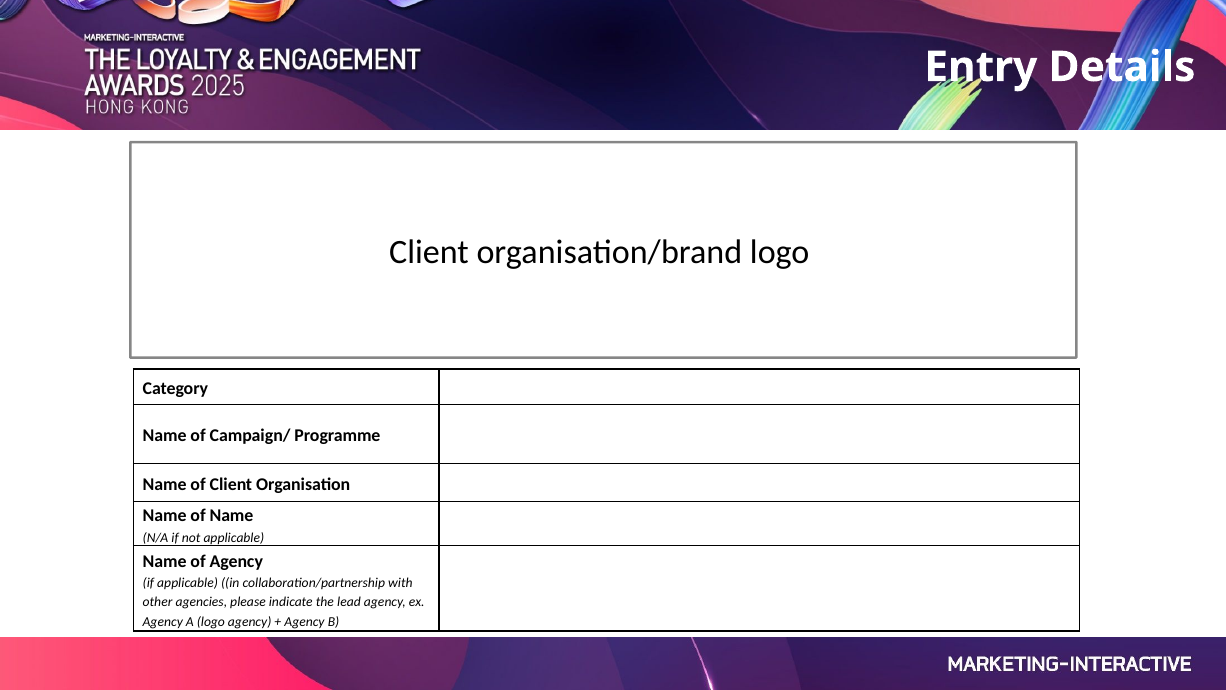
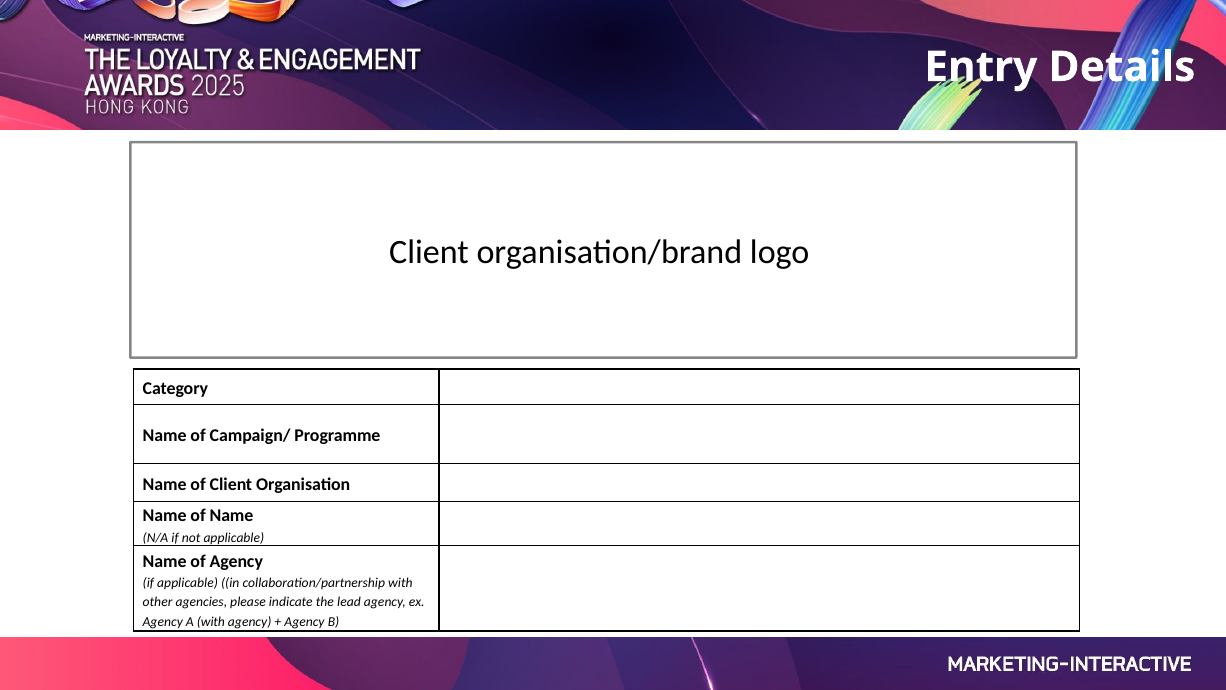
A logo: logo -> with
